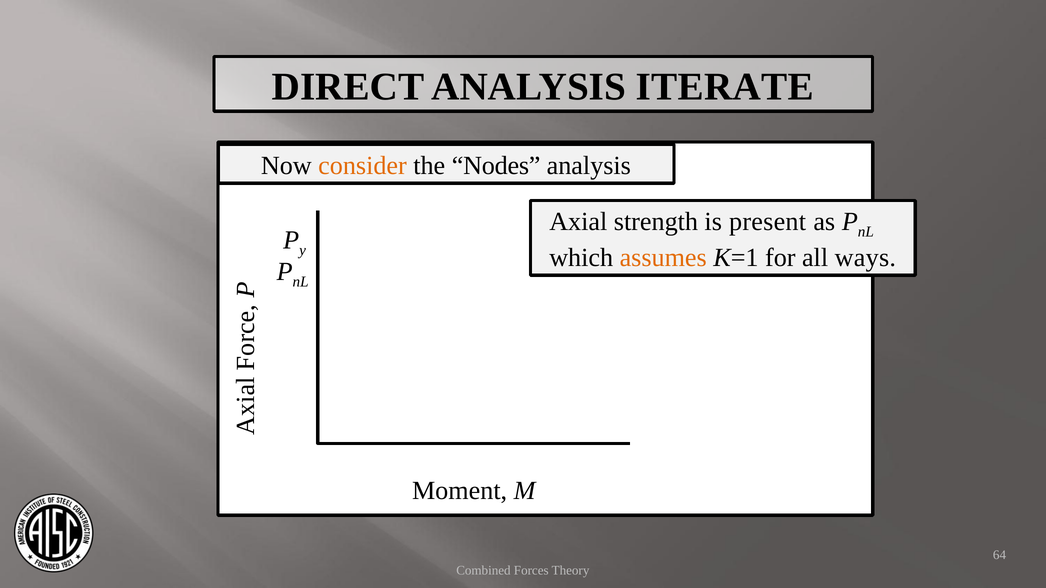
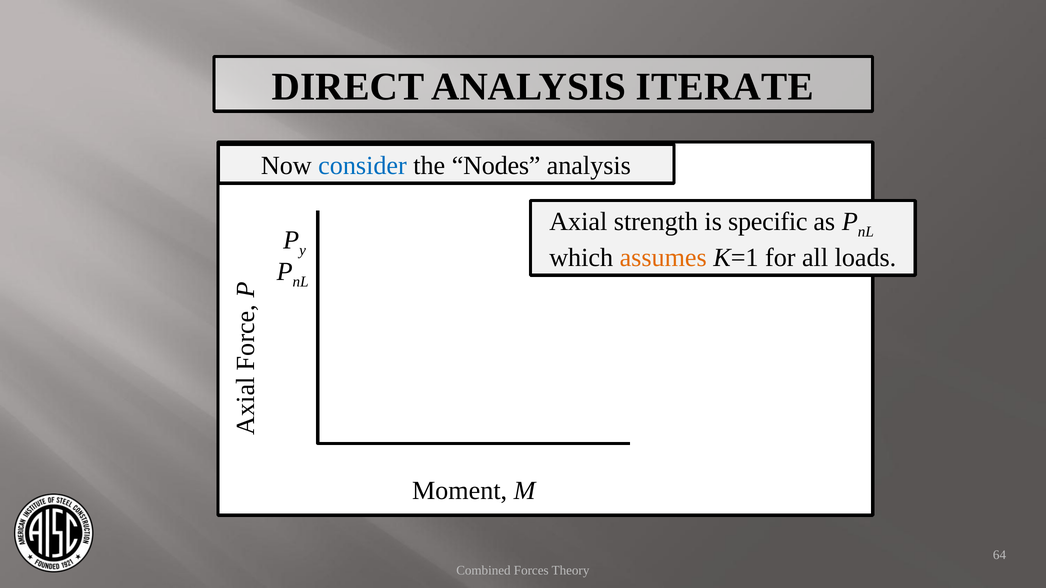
consider colour: orange -> blue
present: present -> specific
ways: ways -> loads
